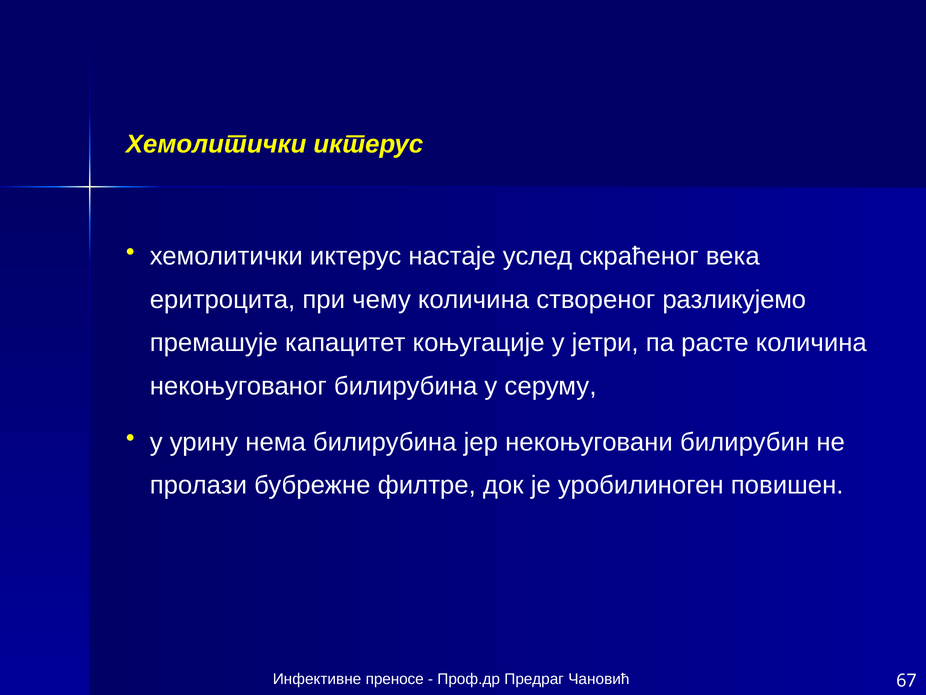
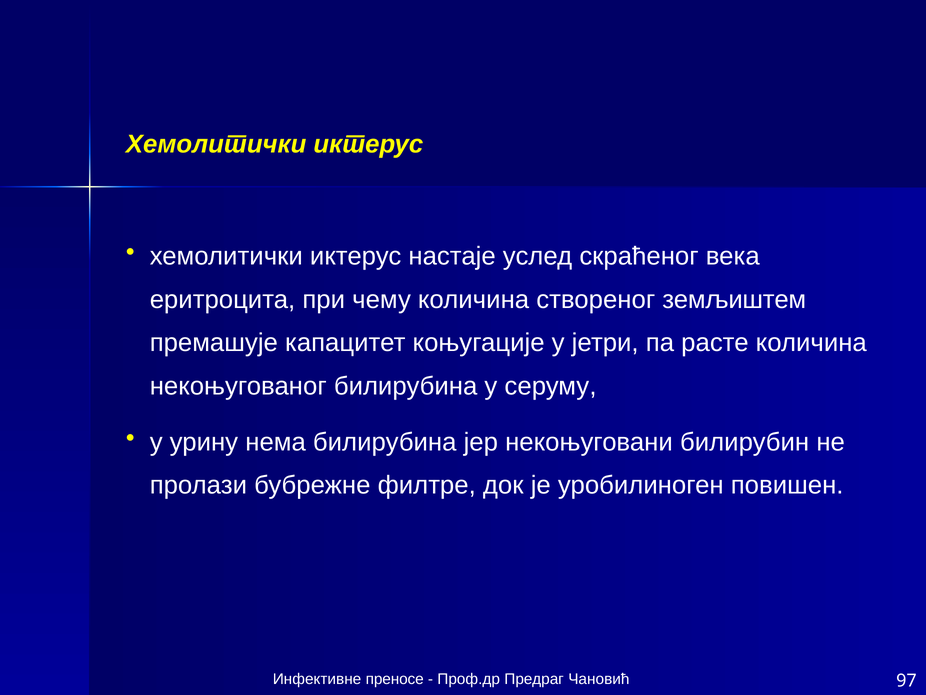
разликујемо: разликујемо -> земљиштем
67: 67 -> 97
